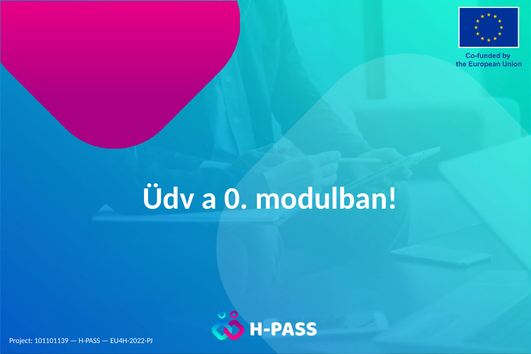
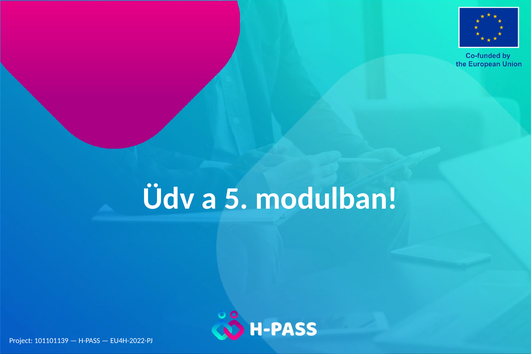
0: 0 -> 5
